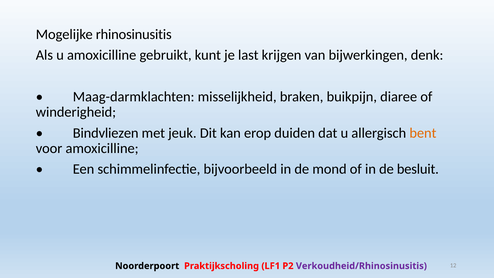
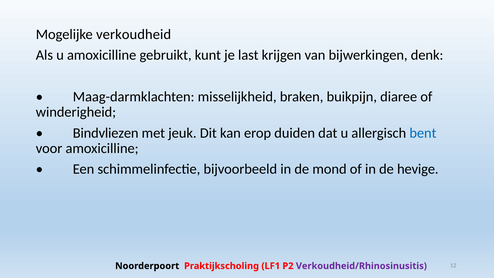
rhinosinusitis: rhinosinusitis -> verkoudheid
bent colour: orange -> blue
besluit: besluit -> hevige
